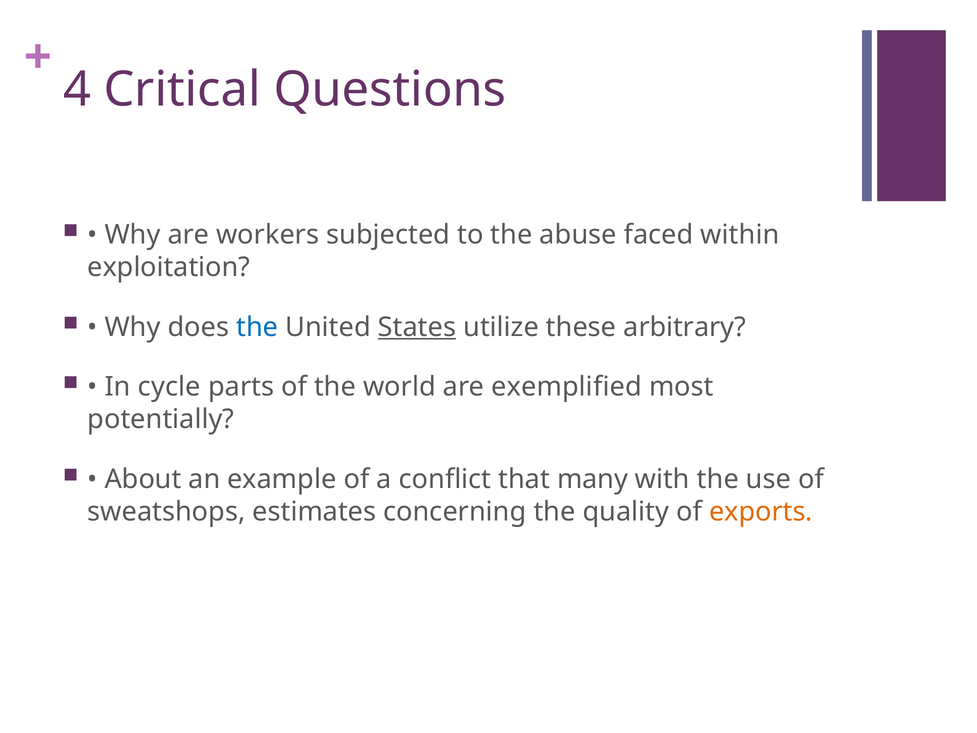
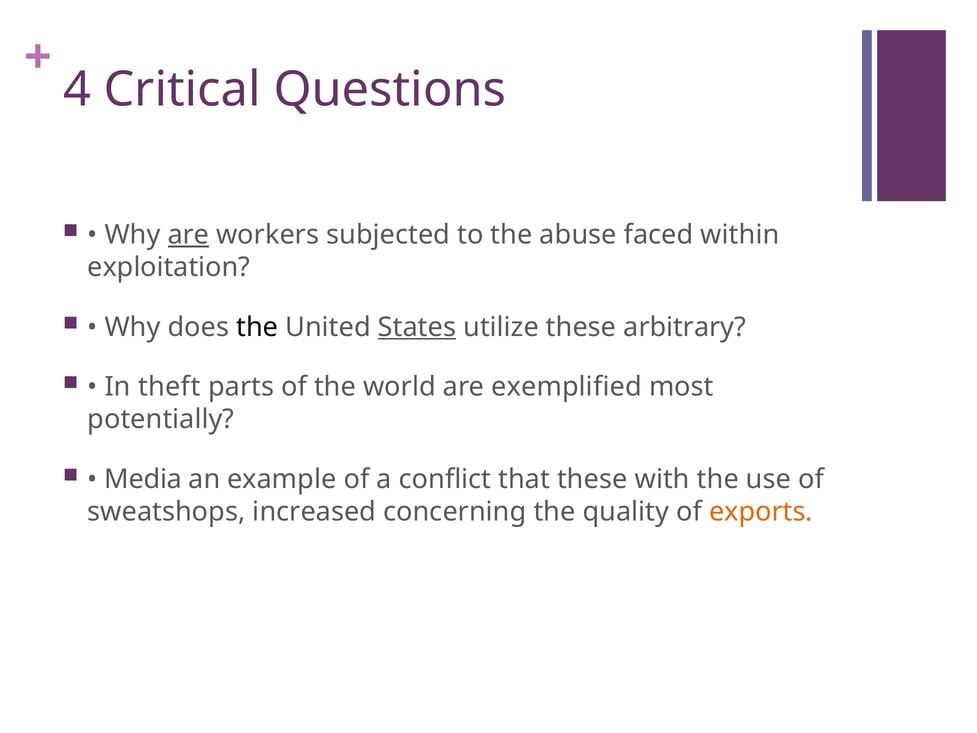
are at (188, 235) underline: none -> present
the at (257, 327) colour: blue -> black
cycle: cycle -> theft
About: About -> Media
that many: many -> these
estimates: estimates -> increased
